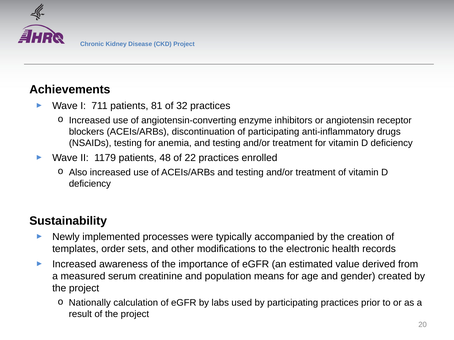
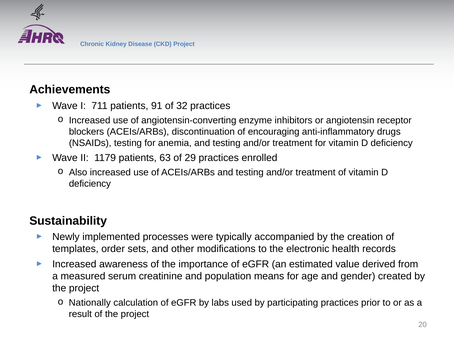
81: 81 -> 91
of participating: participating -> encouraging
48: 48 -> 63
22: 22 -> 29
